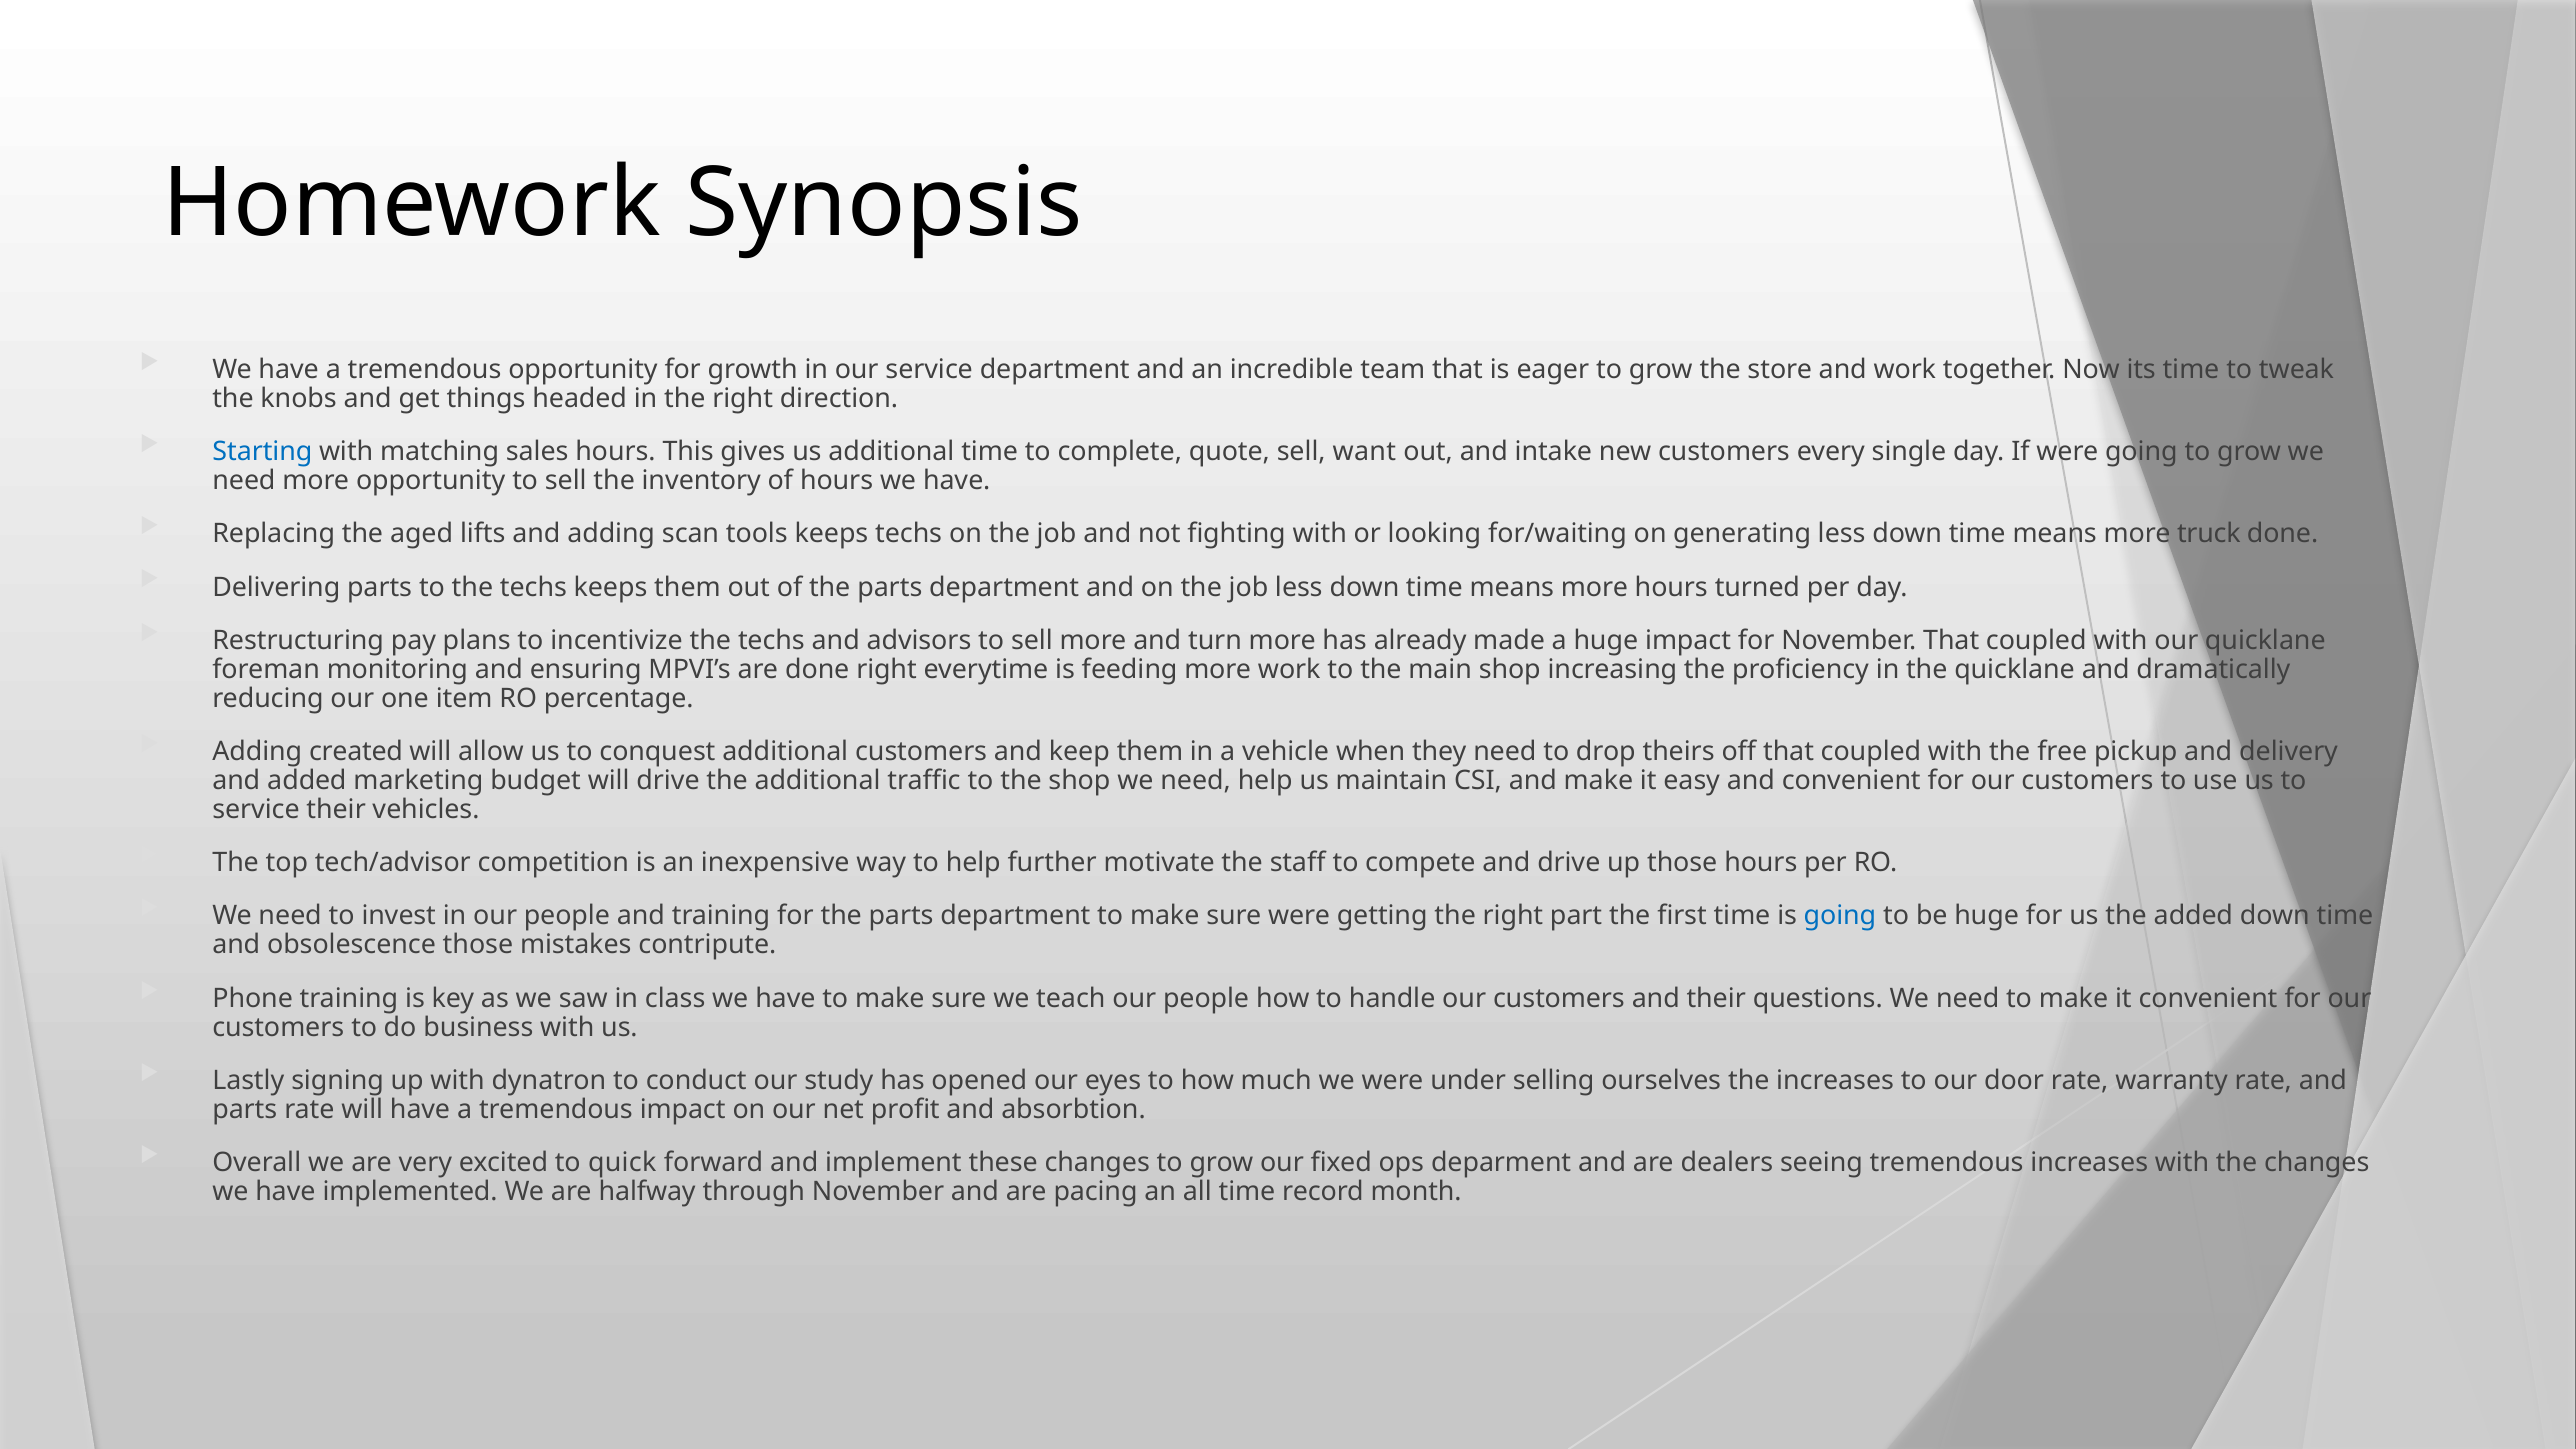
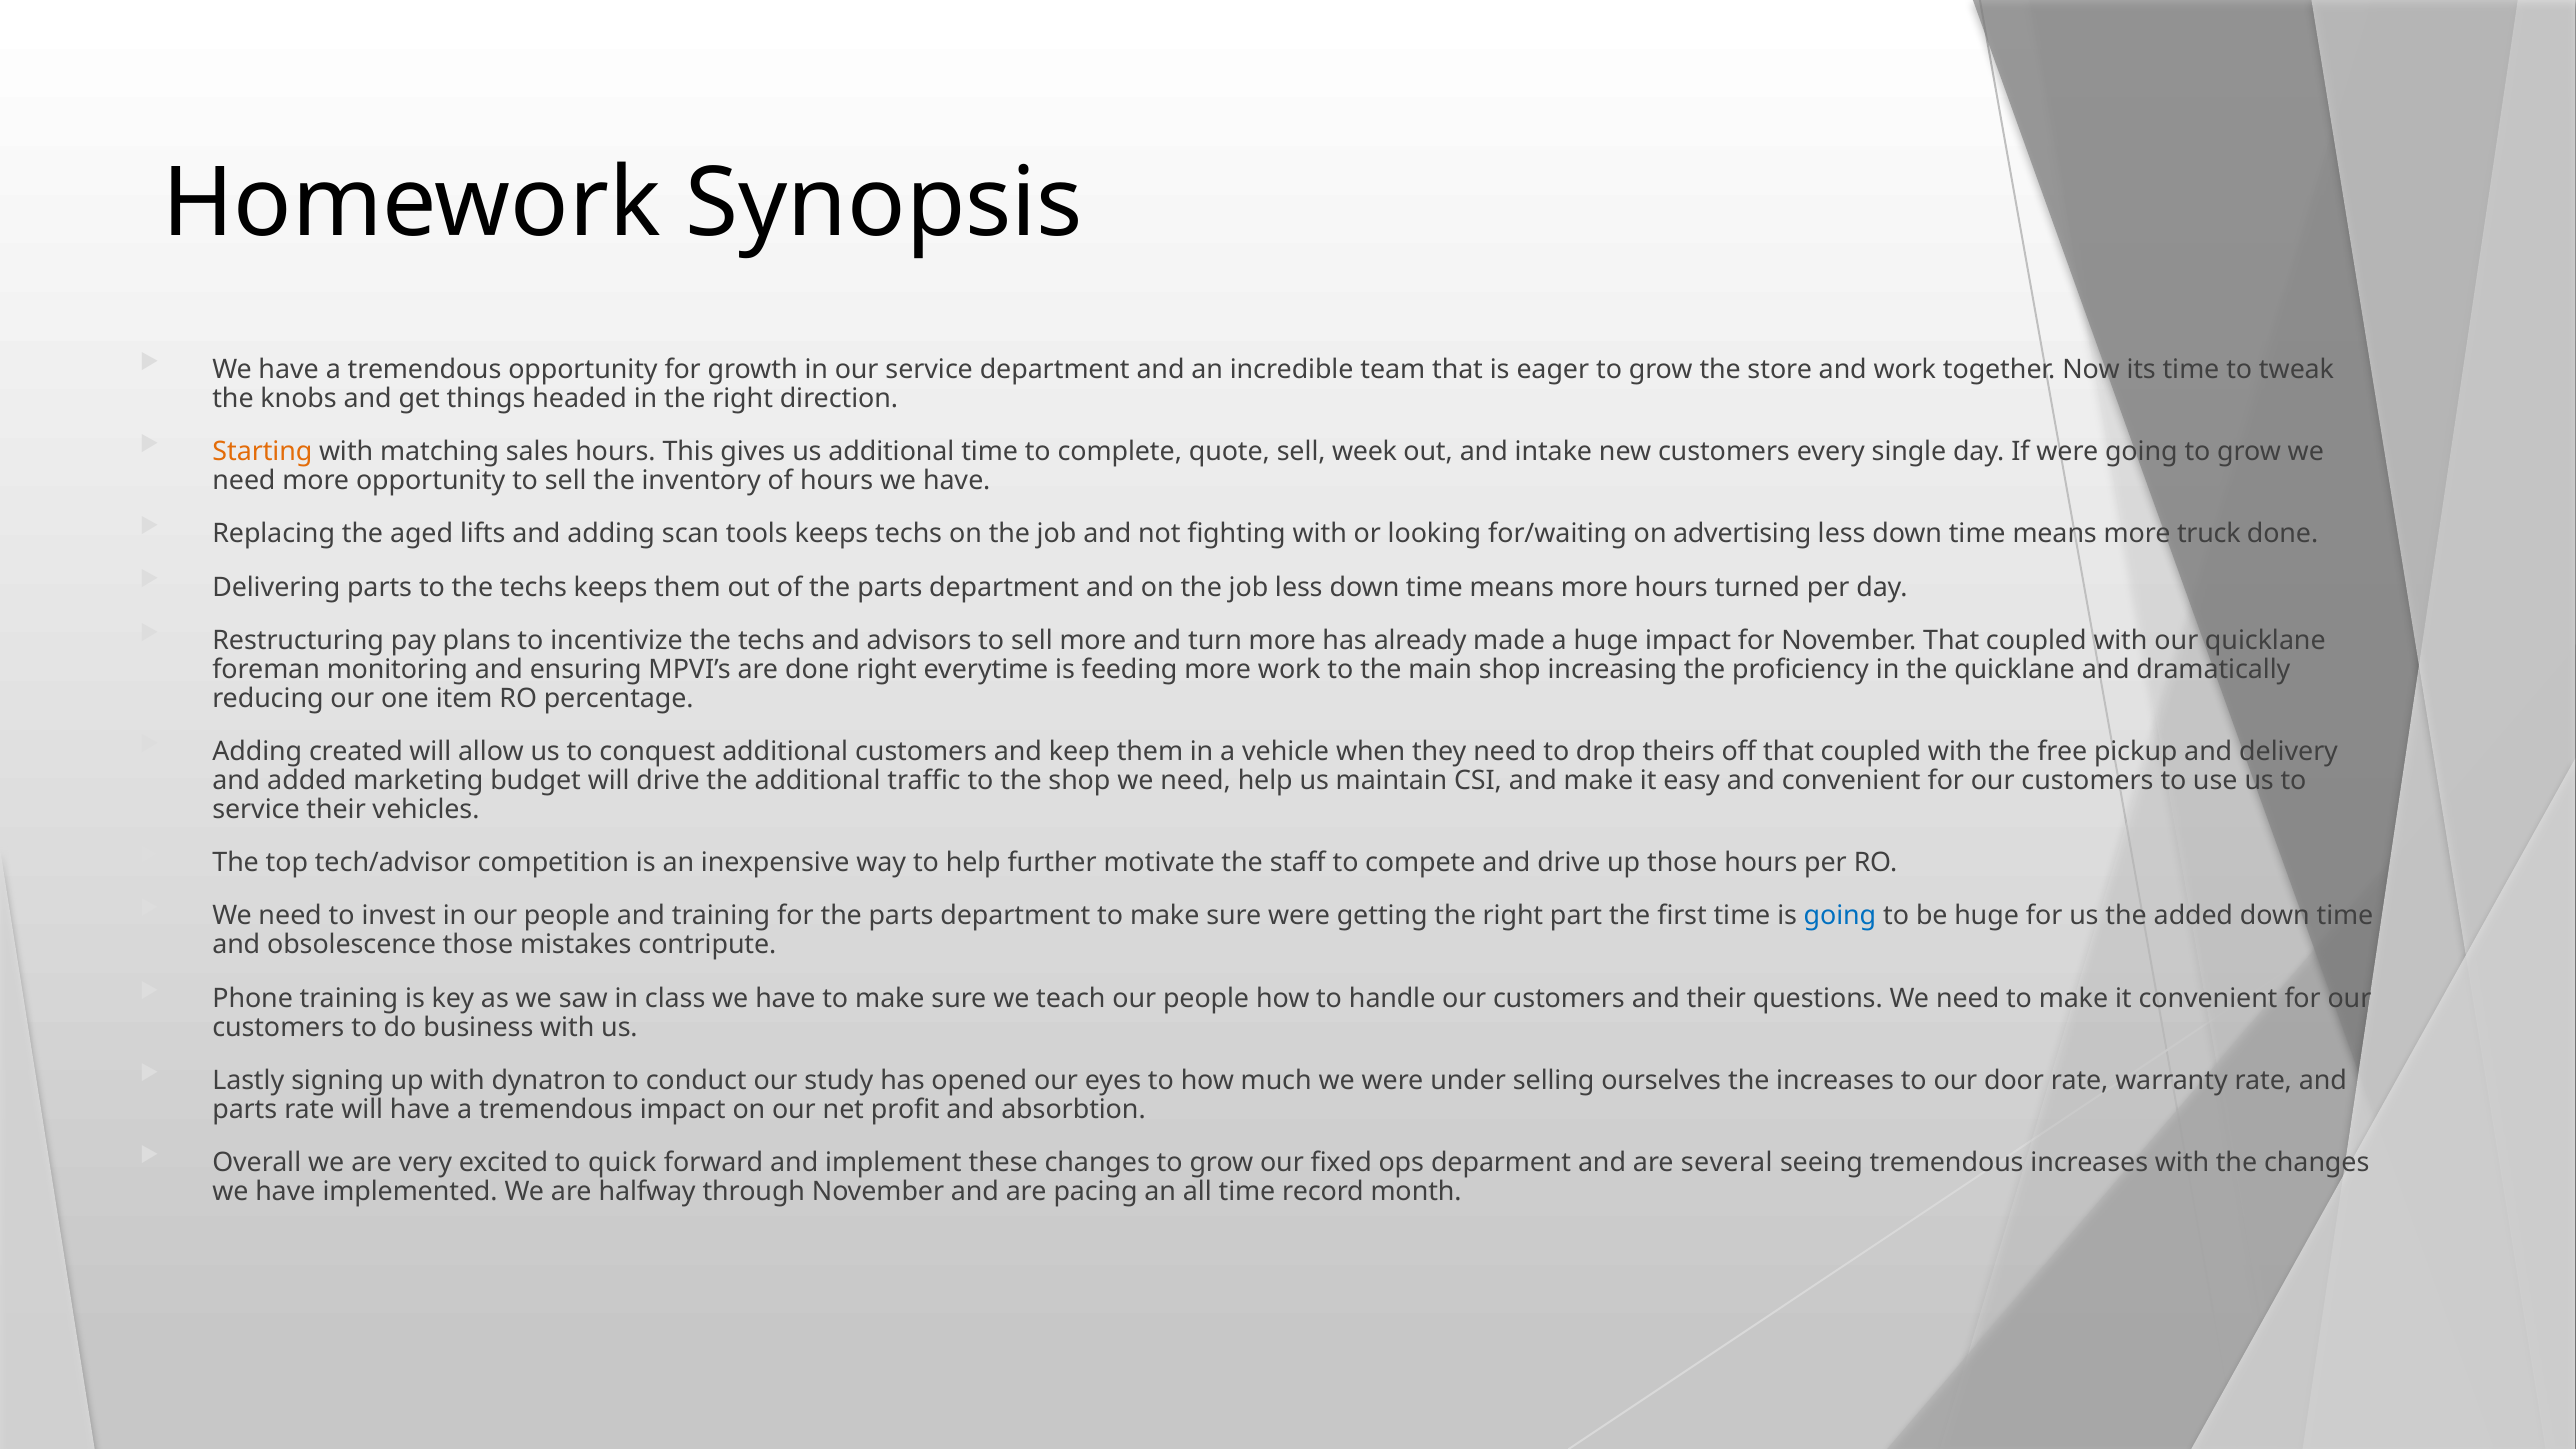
Starting colour: blue -> orange
want: want -> week
generating: generating -> advertising
dealers: dealers -> several
